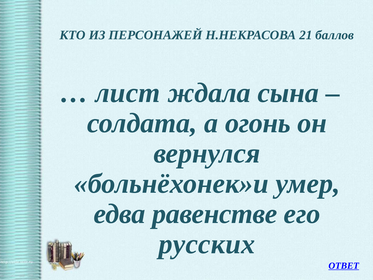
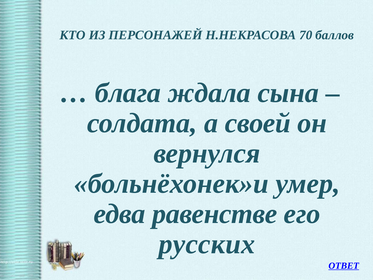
21: 21 -> 70
лист: лист -> блага
огонь: огонь -> своей
